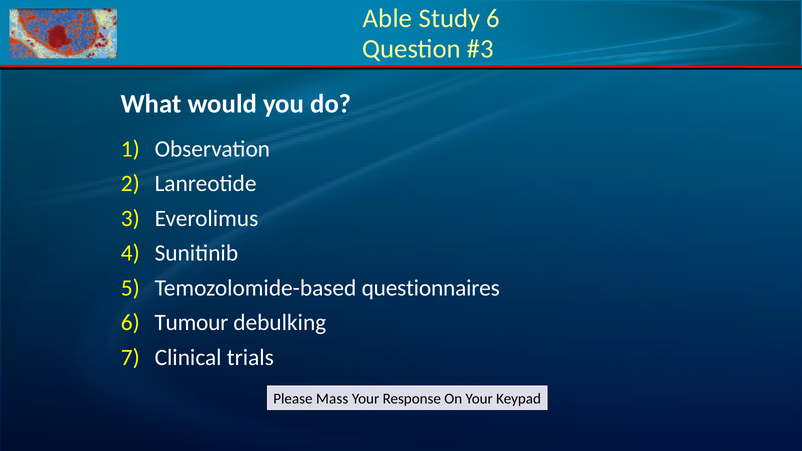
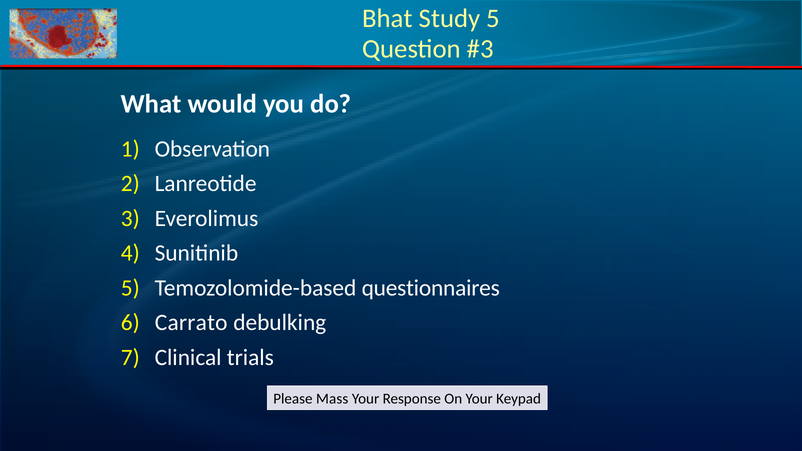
Able: Able -> Bhat
Study 6: 6 -> 5
Tumour: Tumour -> Carrato
